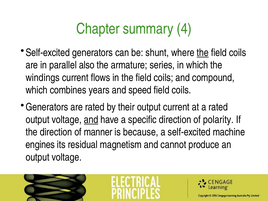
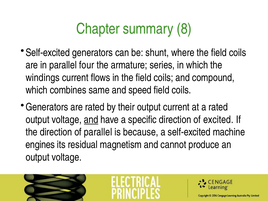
4: 4 -> 8
the at (203, 53) underline: present -> none
also: also -> four
years: years -> same
polarity: polarity -> excited
of manner: manner -> parallel
